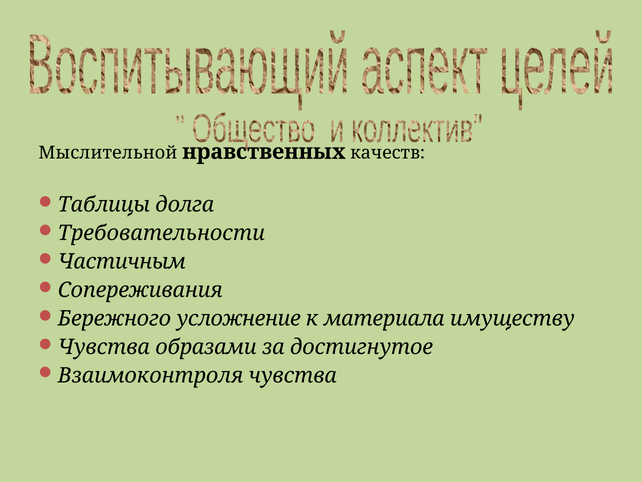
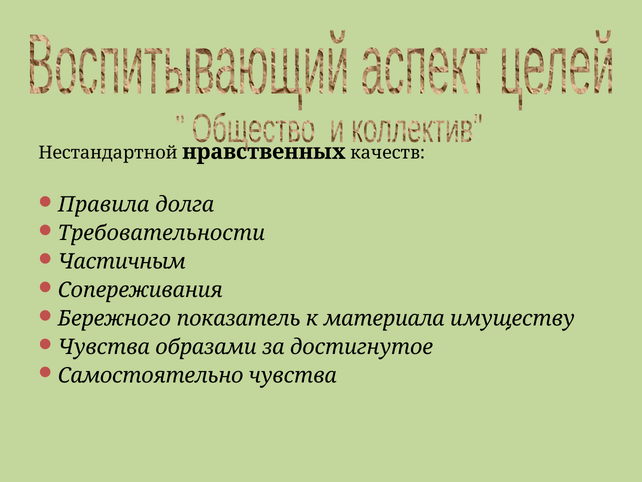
Мыслительной: Мыслительной -> Нестандартной
Таблицы: Таблицы -> Правила
усложнение: усложнение -> показатель
Взаимоконтроля: Взаимоконтроля -> Самостоятельно
